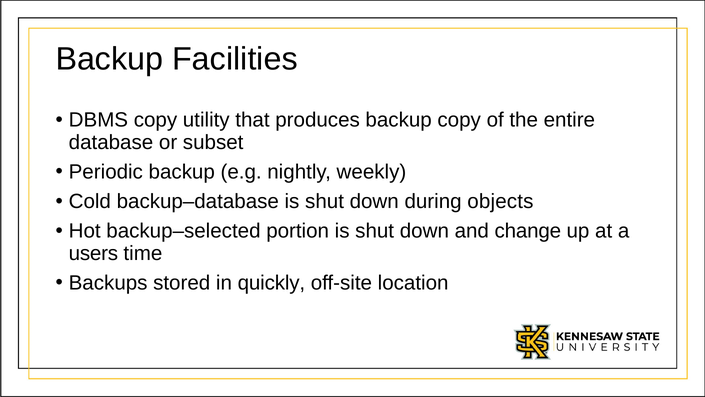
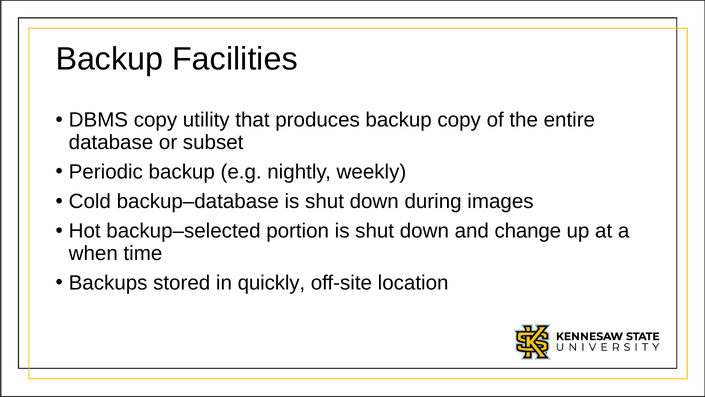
objects: objects -> images
users: users -> when
